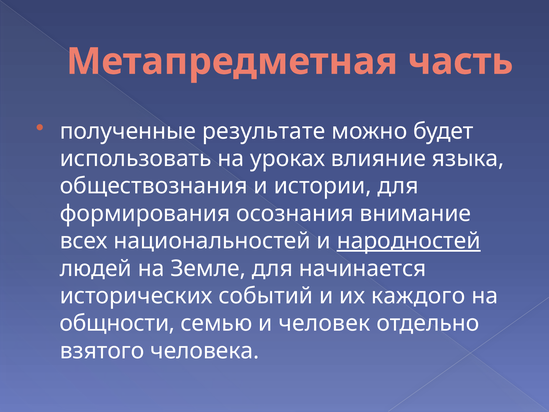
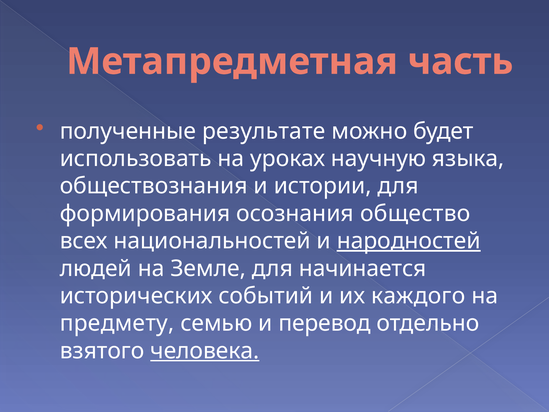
влияние: влияние -> научную
внимание: внимание -> общество
общности: общности -> предмету
человек: человек -> перевод
человека underline: none -> present
